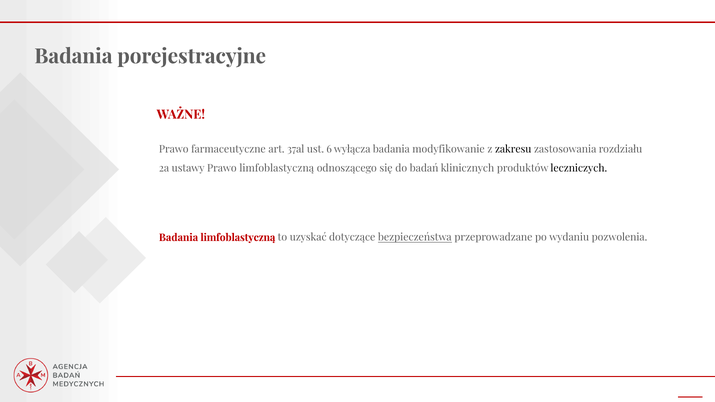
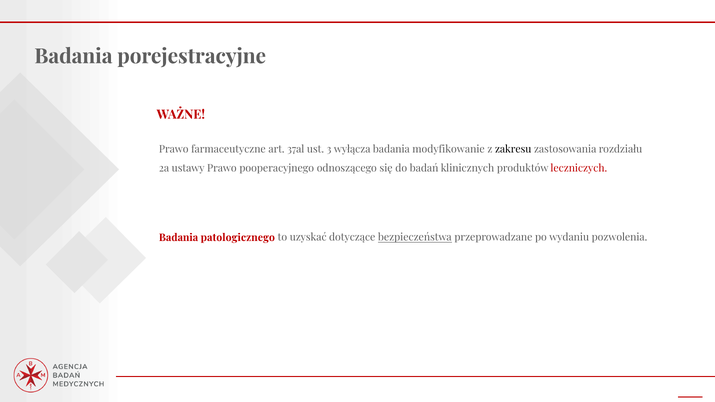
6: 6 -> 3
Prawo limfoblastyczną: limfoblastyczną -> pooperacyjnego
leczniczych colour: black -> red
Badania limfoblastyczną: limfoblastyczną -> patologicznego
